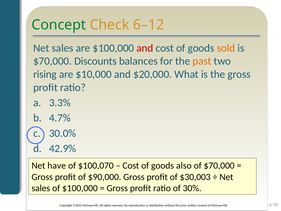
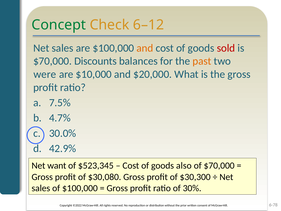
and at (145, 48) colour: red -> orange
sold colour: orange -> red
rising: rising -> were
3.3%: 3.3% -> 7.5%
have: have -> want
$100,070: $100,070 -> $523,345
$90,000: $90,000 -> $30,080
$30,003: $30,003 -> $30,300
